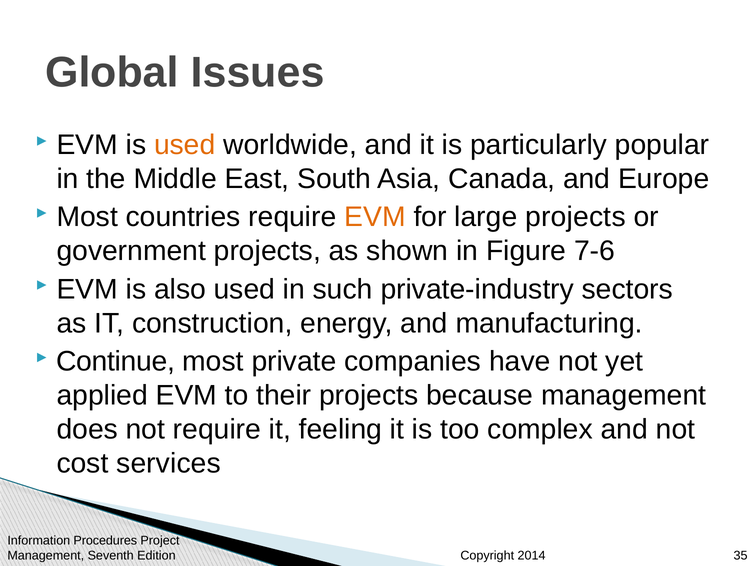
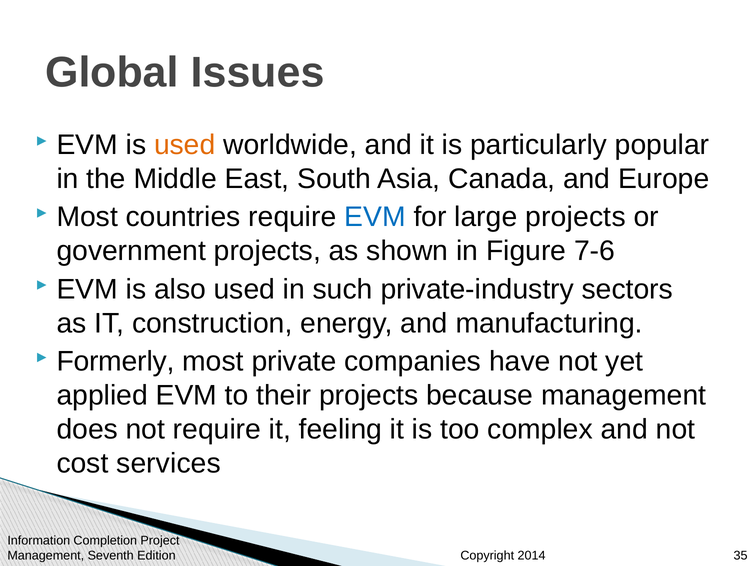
EVM at (375, 217) colour: orange -> blue
Continue: Continue -> Formerly
Procedures: Procedures -> Completion
